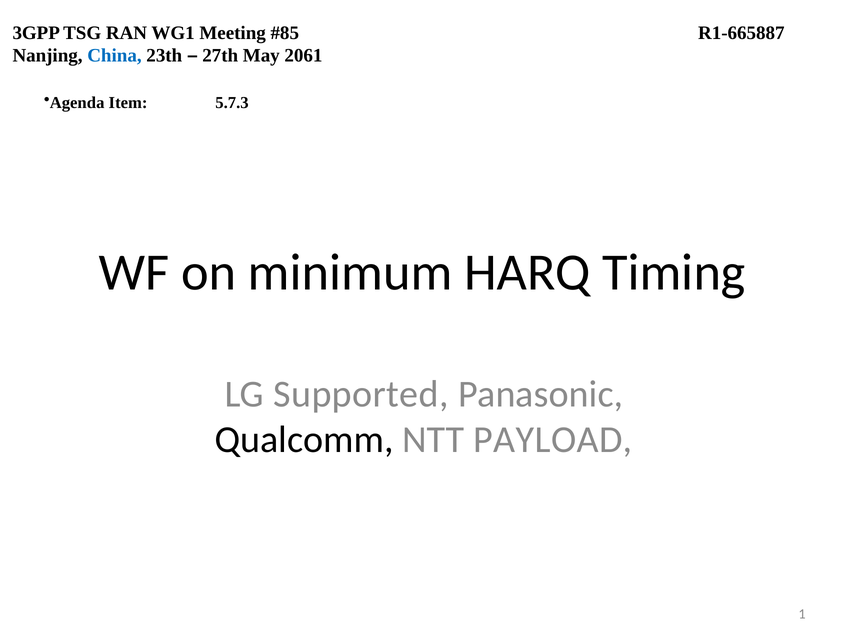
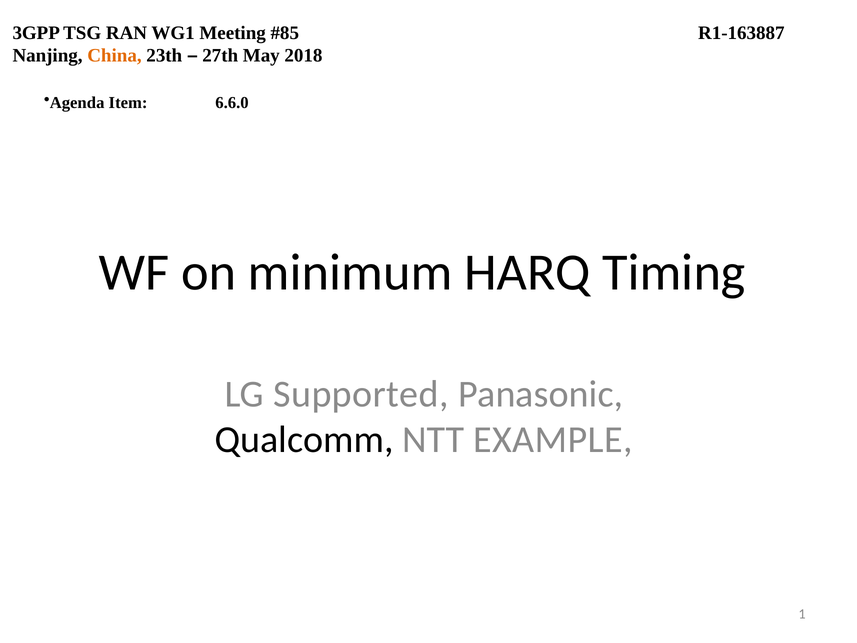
R1-665887: R1-665887 -> R1-163887
China colour: blue -> orange
2061: 2061 -> 2018
5.7.3: 5.7.3 -> 6.6.0
PAYLOAD: PAYLOAD -> EXAMPLE
